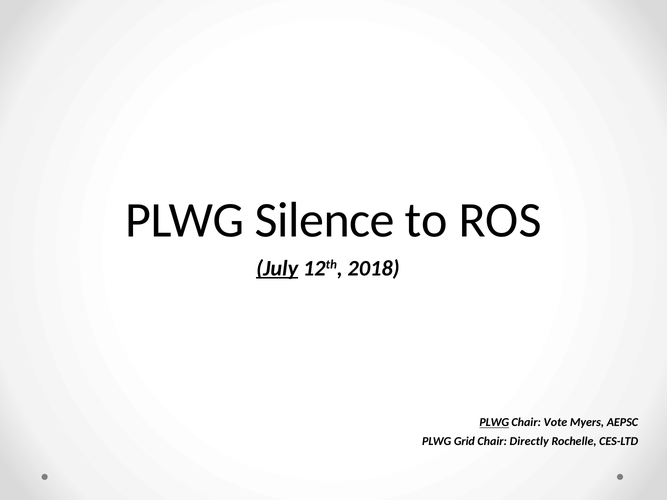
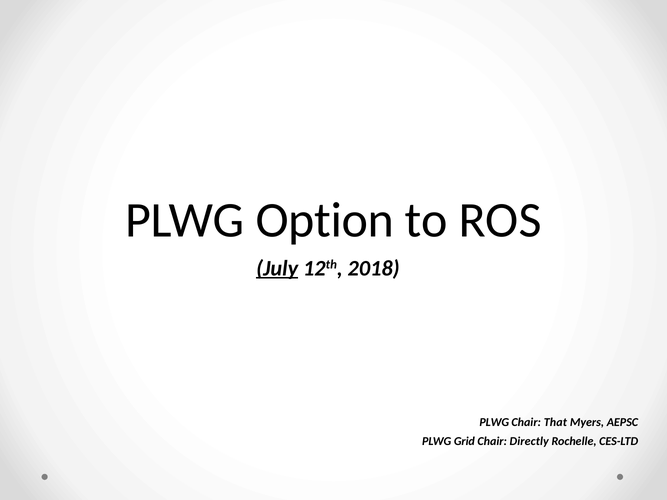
Silence: Silence -> Option
PLWG at (494, 423) underline: present -> none
Vote: Vote -> That
